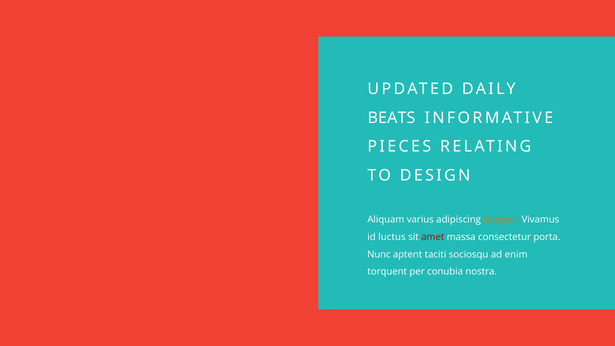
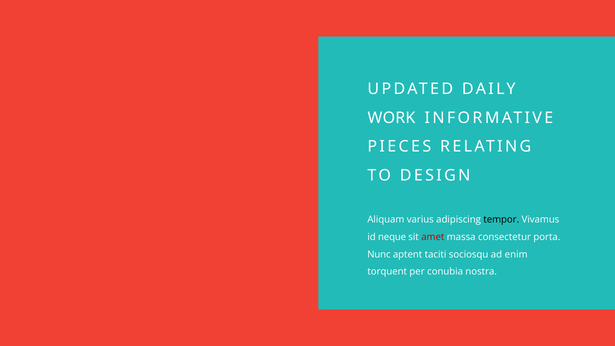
BEATS: BEATS -> WORK
tempor colour: orange -> black
luctus: luctus -> neque
